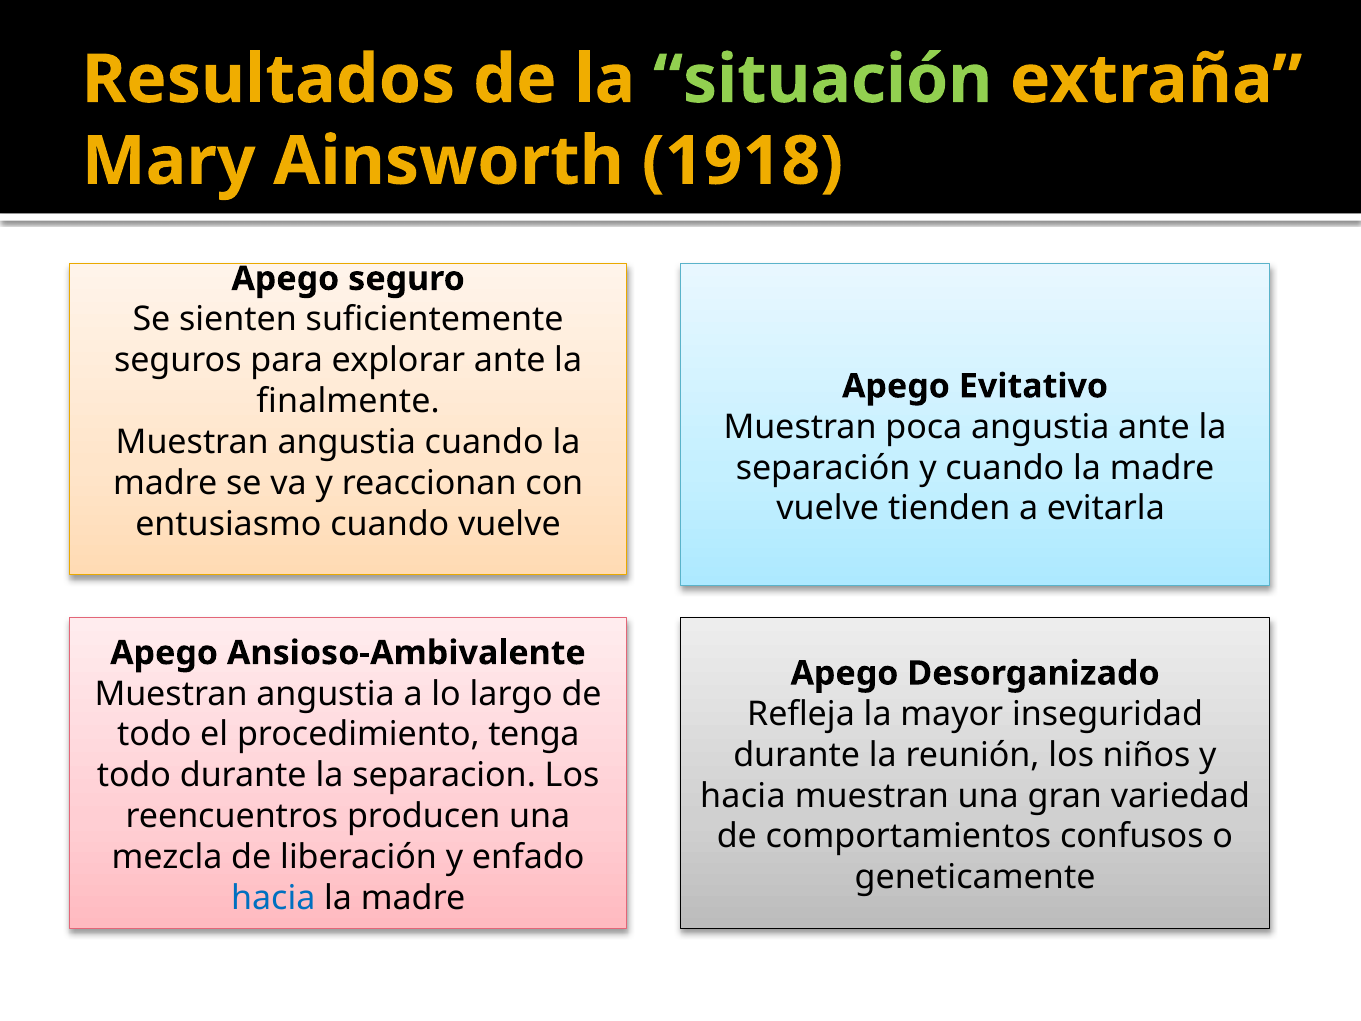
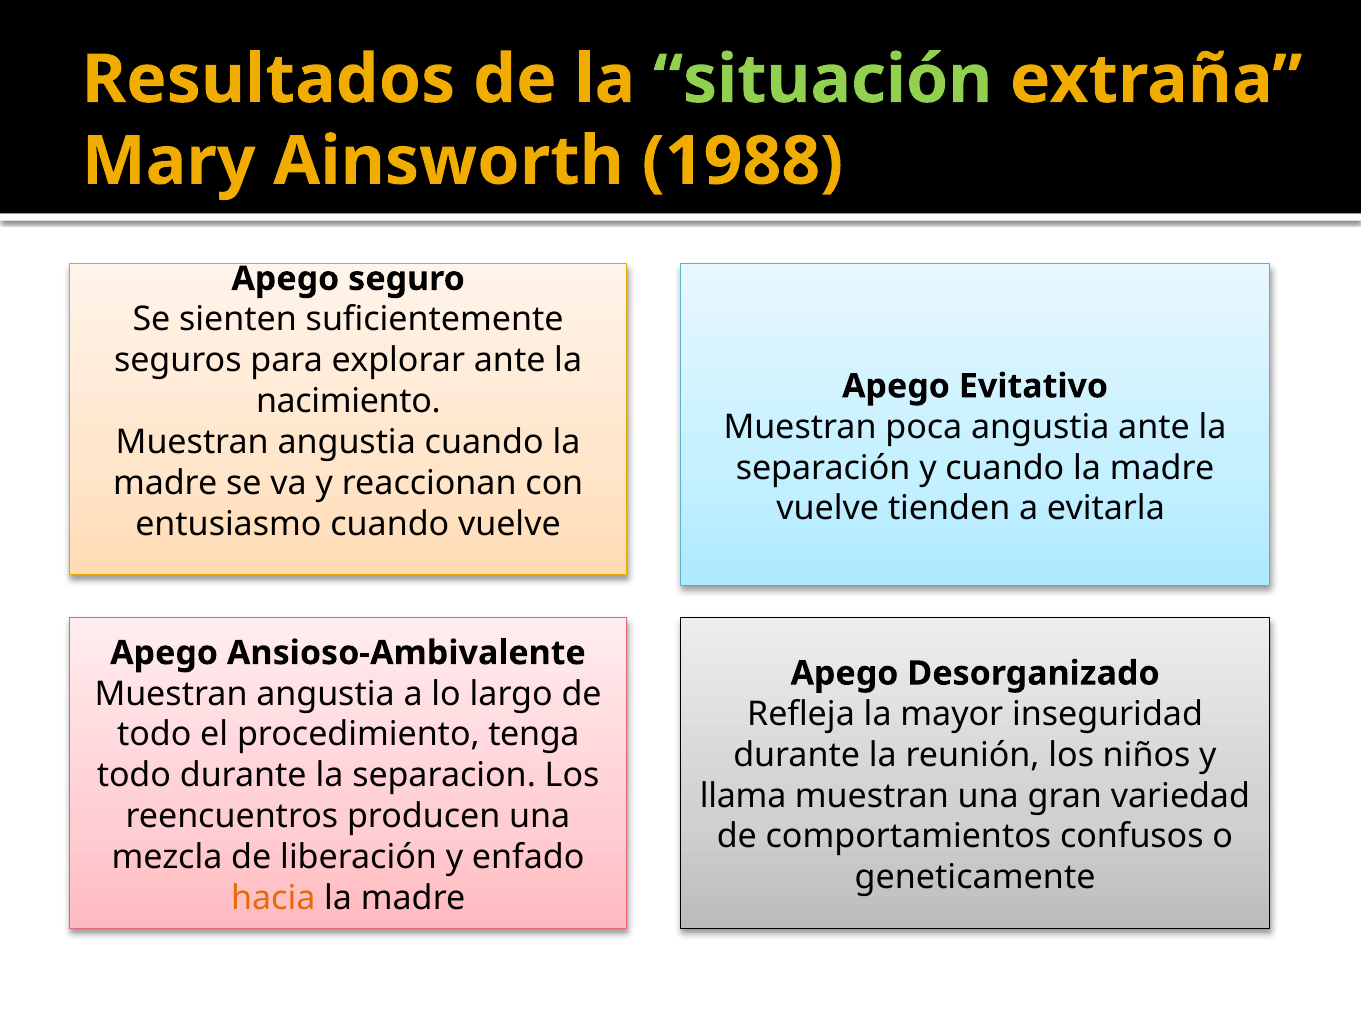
1918: 1918 -> 1988
finalmente: finalmente -> nacimiento
hacia at (743, 796): hacia -> llama
hacia at (273, 898) colour: blue -> orange
